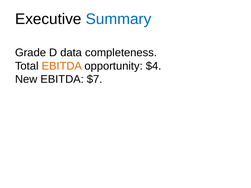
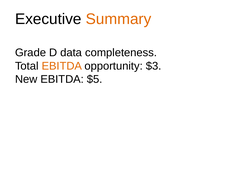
Summary colour: blue -> orange
$4: $4 -> $3
$7: $7 -> $5
